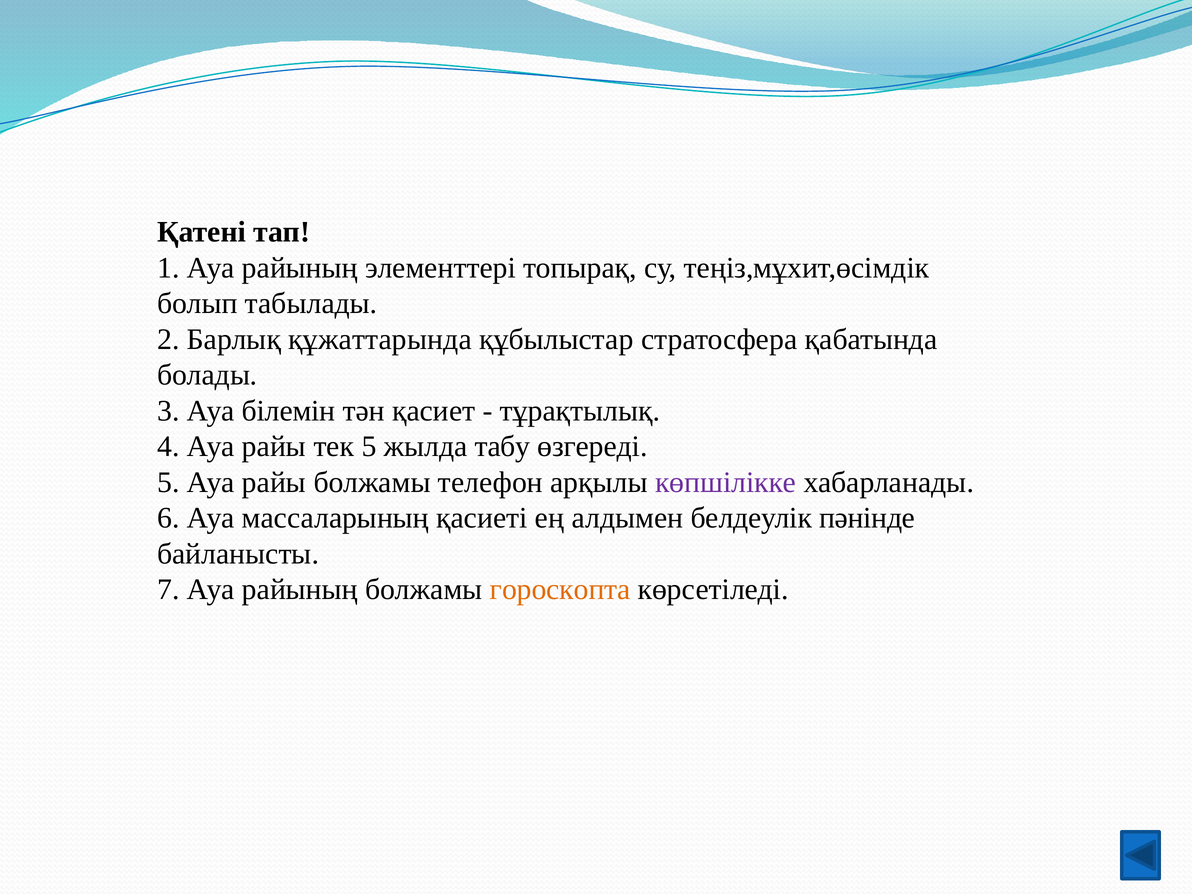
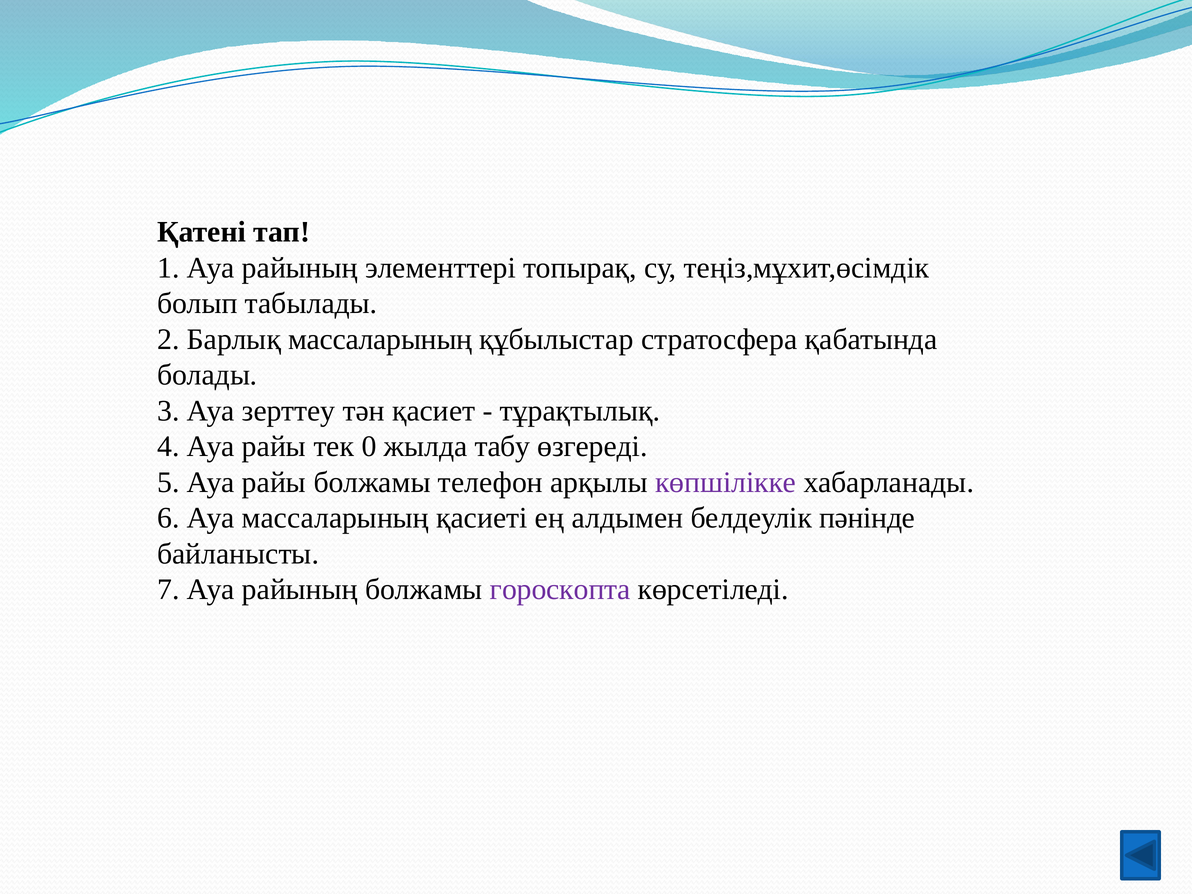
Барлық құжаттарында: құжаттарында -> массаларының
білемін: білемін -> зерттеу
тек 5: 5 -> 0
гороскопта colour: orange -> purple
